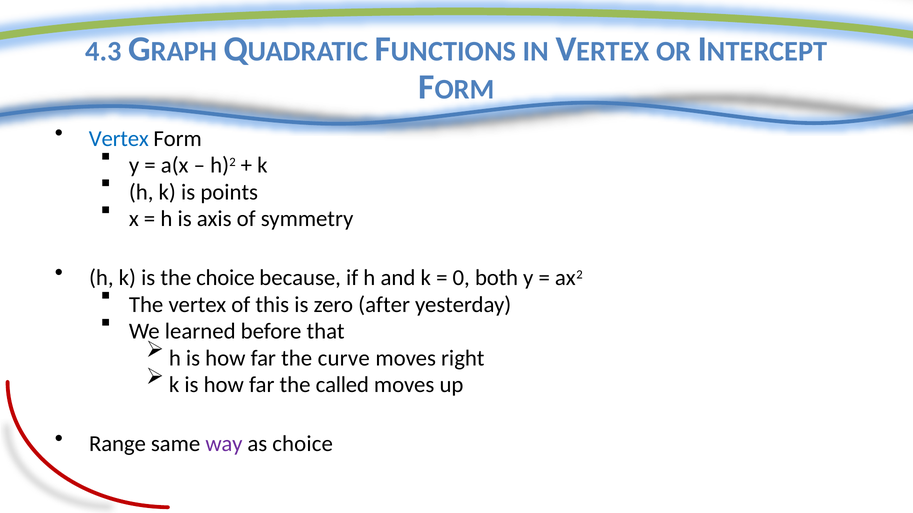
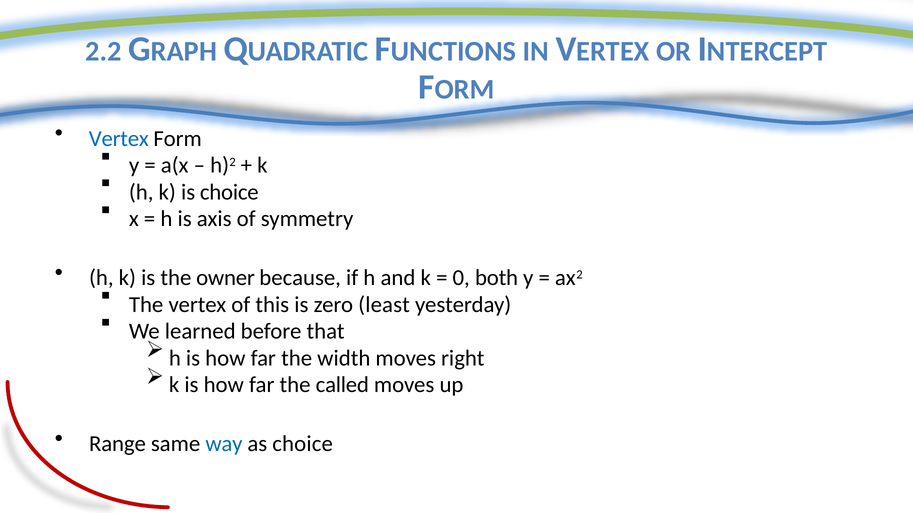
4.3: 4.3 -> 2.2
is points: points -> choice
the choice: choice -> owner
after: after -> least
curve: curve -> width
way colour: purple -> blue
